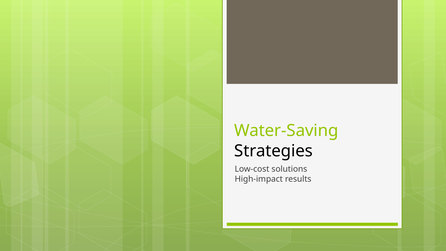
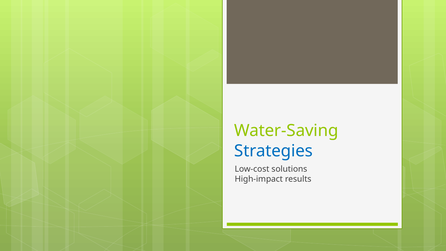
Strategies colour: black -> blue
